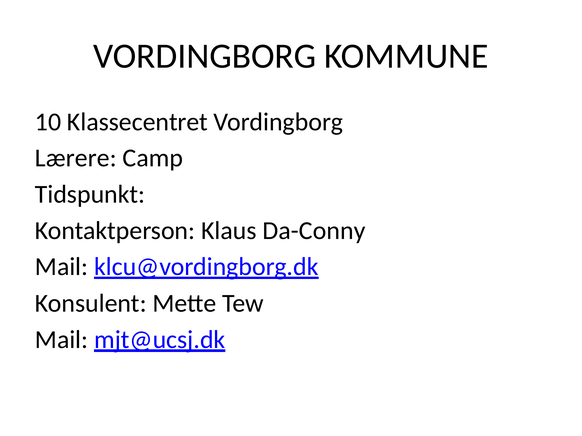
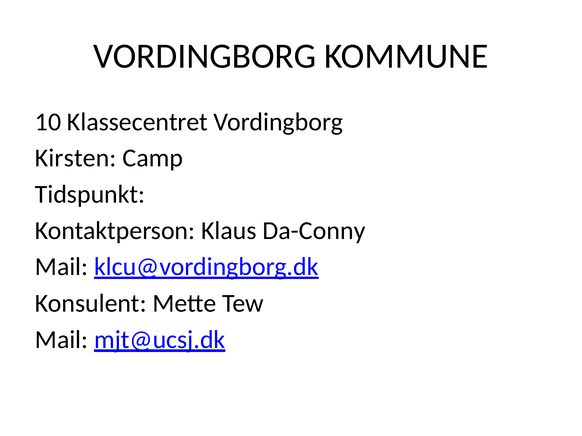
Lærere: Lærere -> Kirsten
